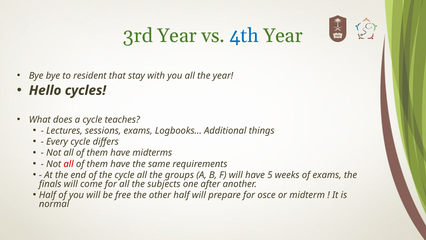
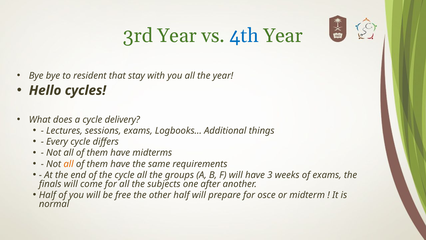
teaches: teaches -> delivery
all at (69, 164) colour: red -> orange
5: 5 -> 3
